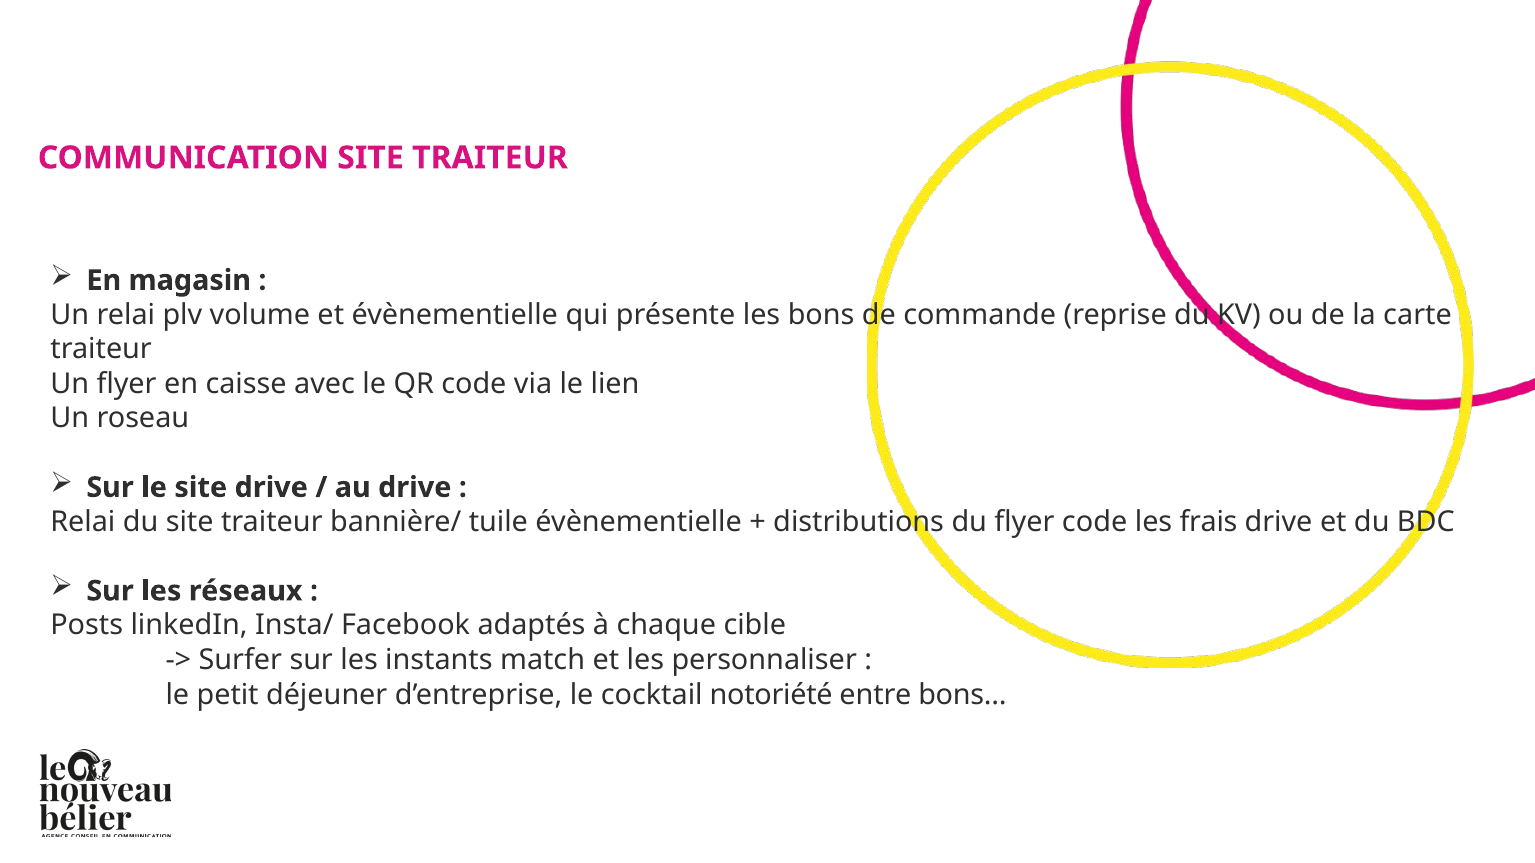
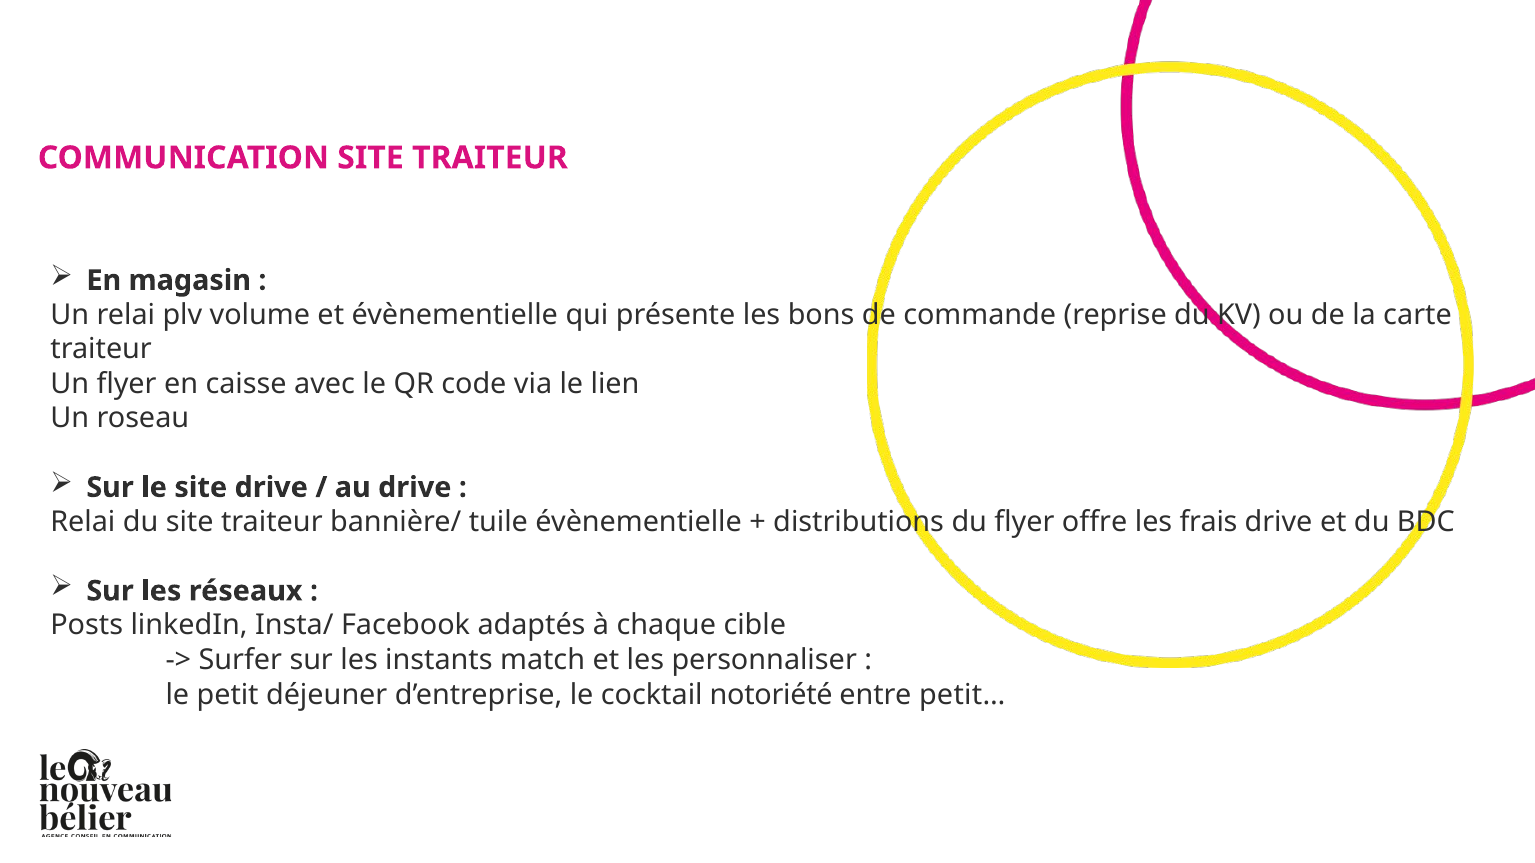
flyer code: code -> offre
bons…: bons… -> petit…
